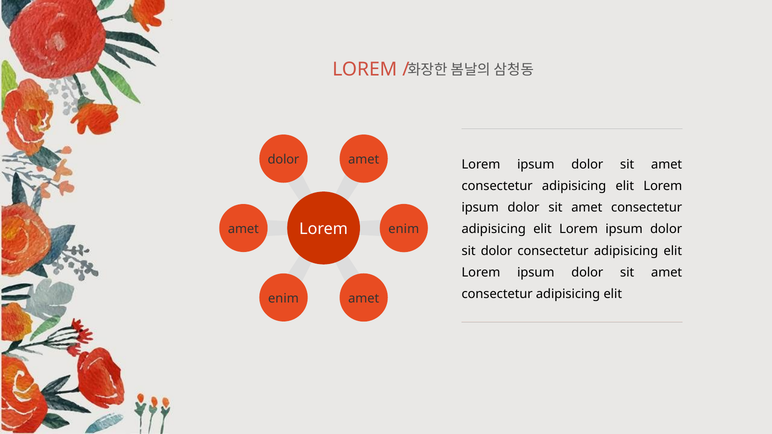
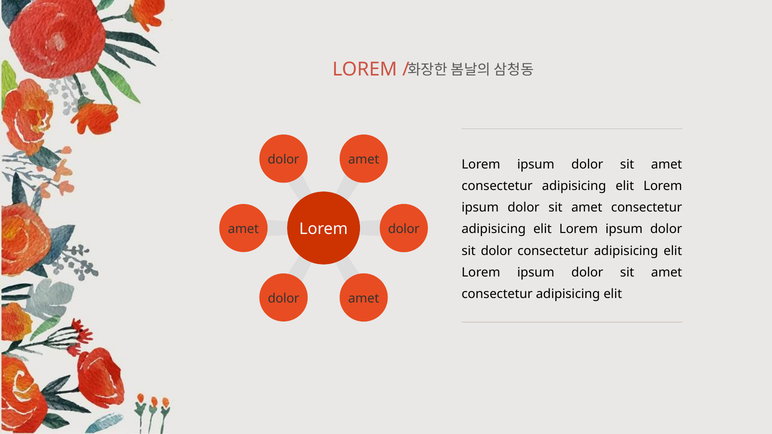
enim at (404, 229): enim -> dolor
enim at (283, 298): enim -> dolor
